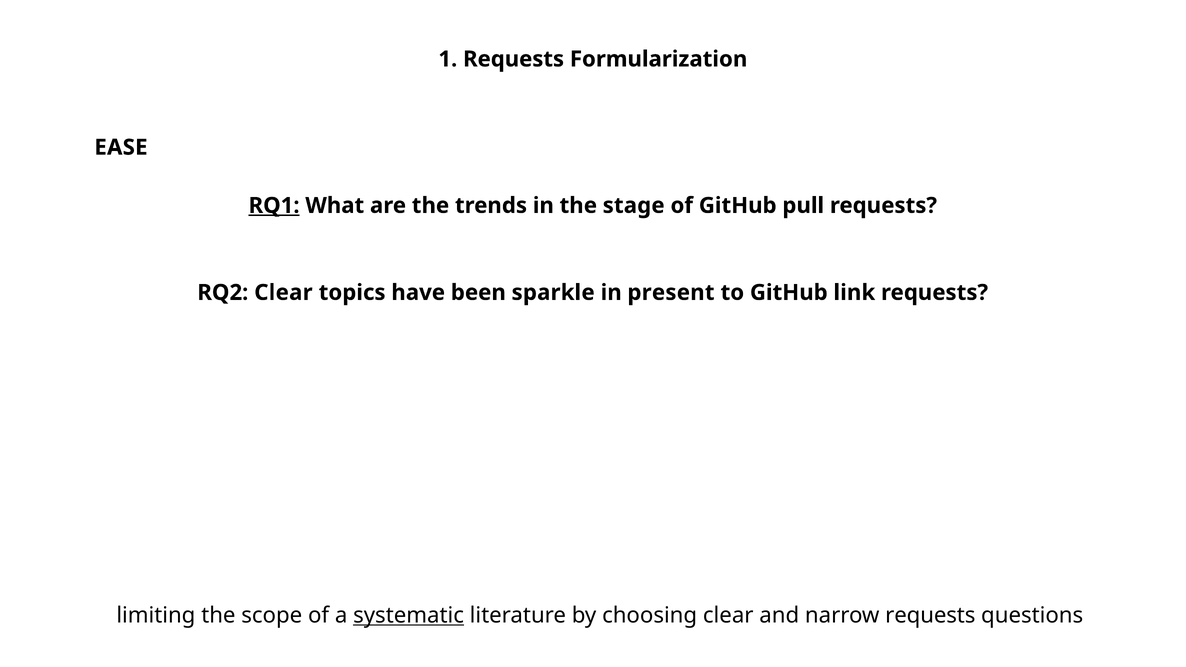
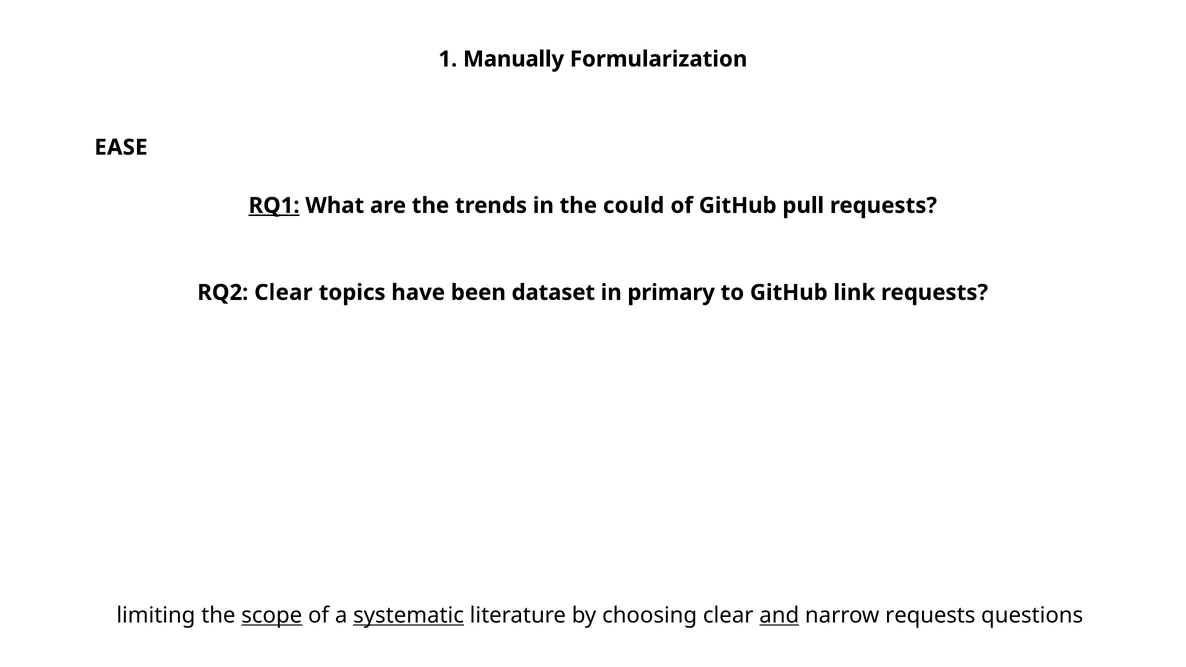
1 Requests: Requests -> Manually
stage: stage -> could
sparkle: sparkle -> dataset
present: present -> primary
scope underline: none -> present
and underline: none -> present
